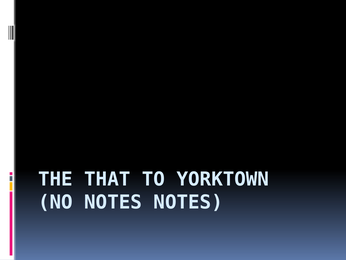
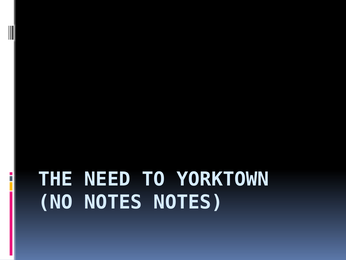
THAT: THAT -> NEED
